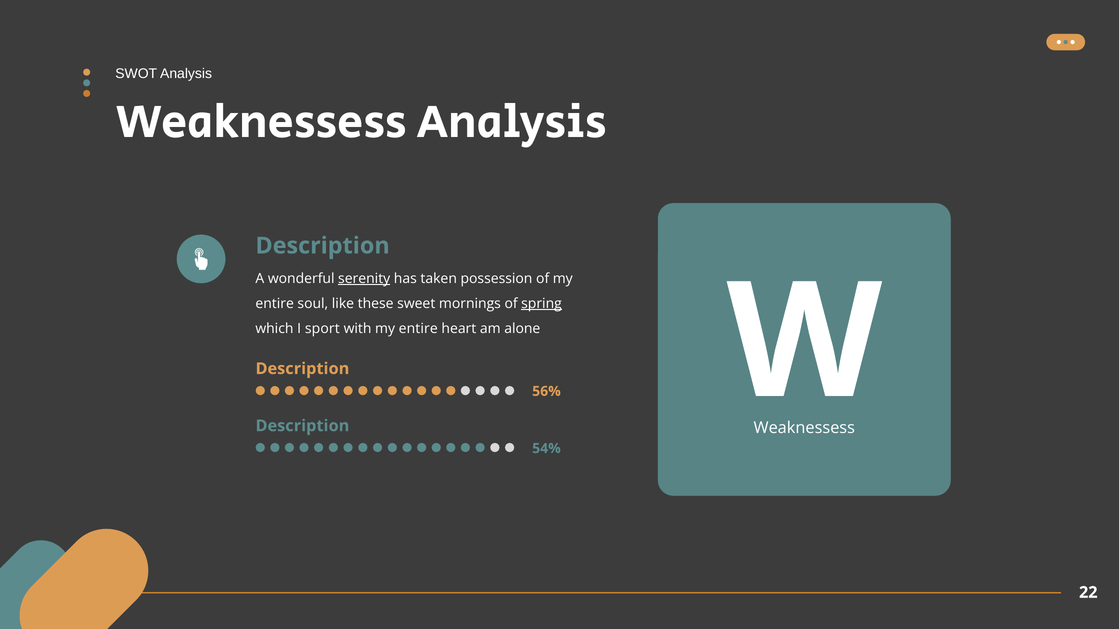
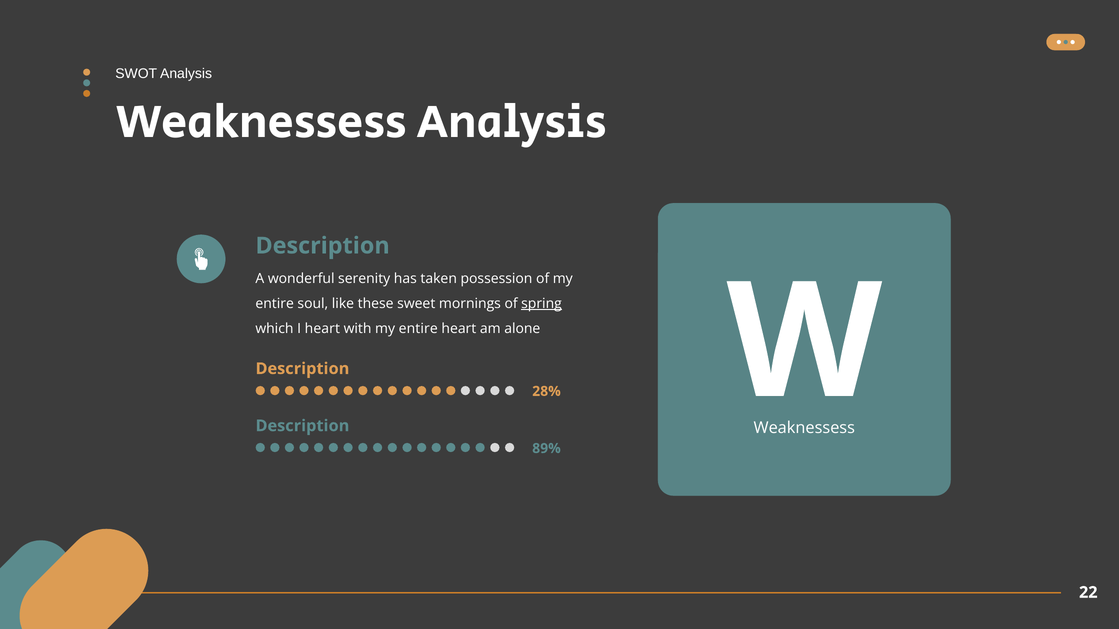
serenity underline: present -> none
I sport: sport -> heart
56%: 56% -> 28%
54%: 54% -> 89%
